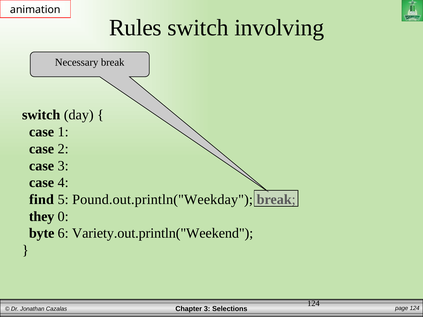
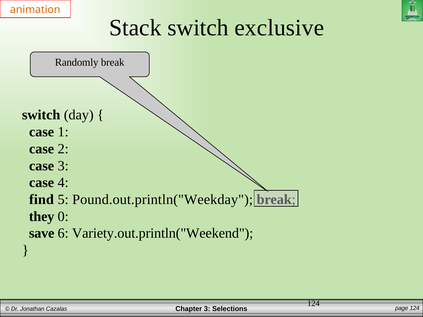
animation colour: black -> orange
Rules: Rules -> Stack
involving: involving -> exclusive
Necessary: Necessary -> Randomly
byte: byte -> save
